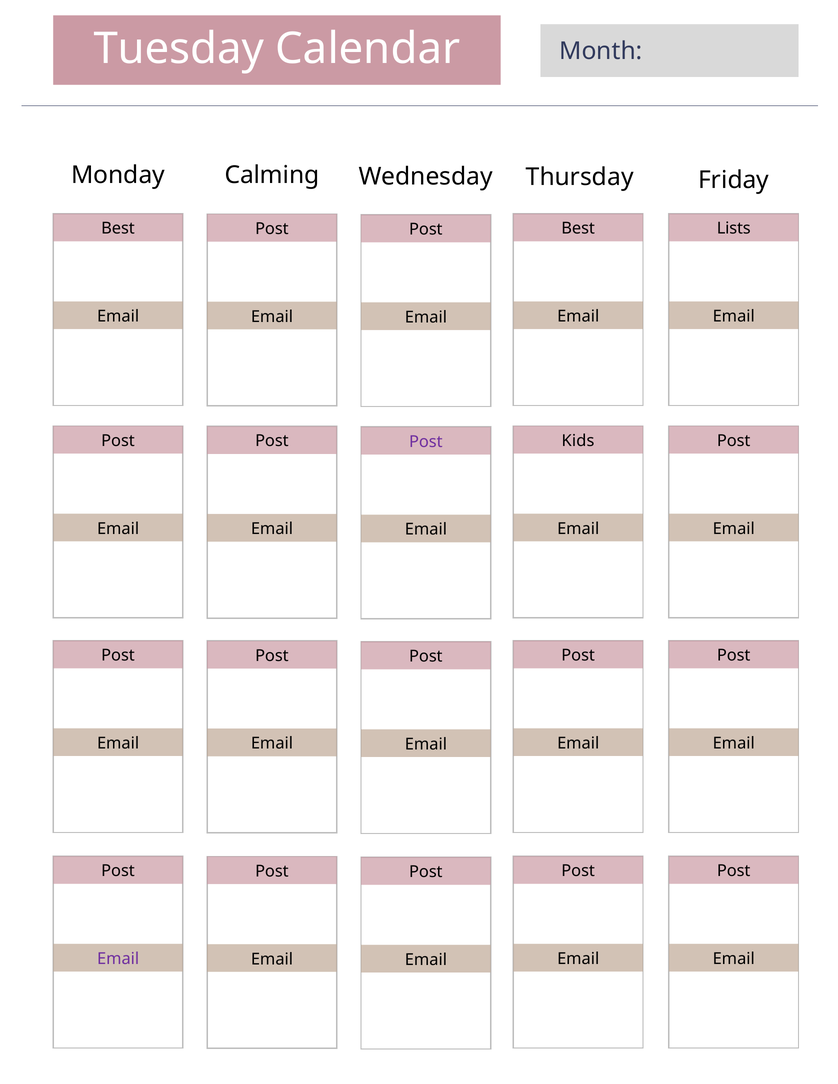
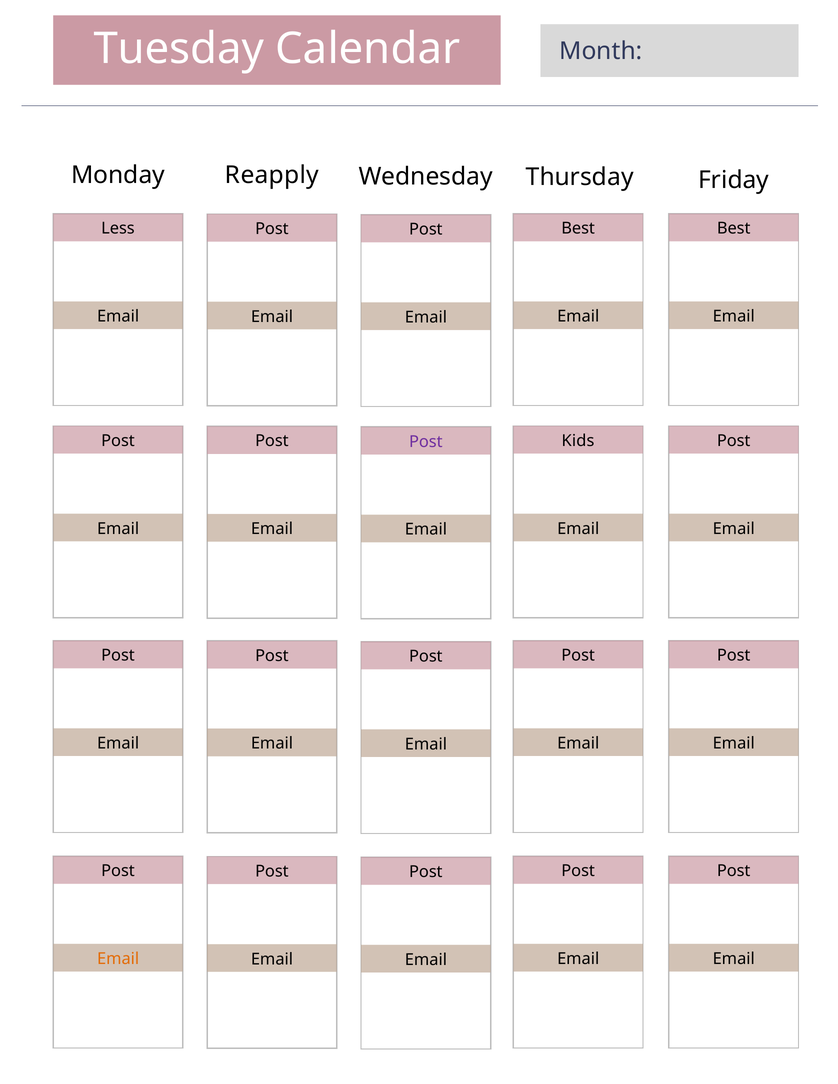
Calming: Calming -> Reapply
Best at (118, 228): Best -> Less
Lists at (734, 228): Lists -> Best
Email at (118, 959) colour: purple -> orange
